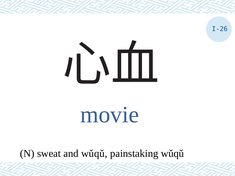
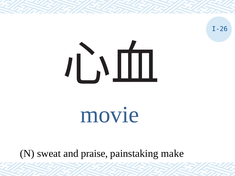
and wǔqǔ: wǔqǔ -> praise
painstaking wǔqǔ: wǔqǔ -> make
